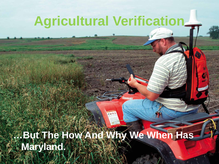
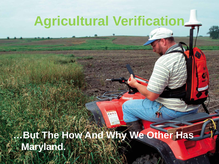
When: When -> Other
